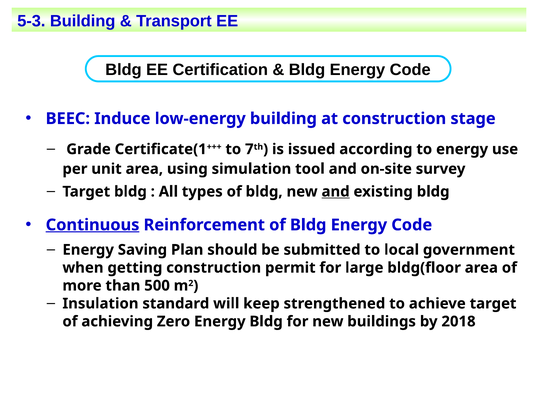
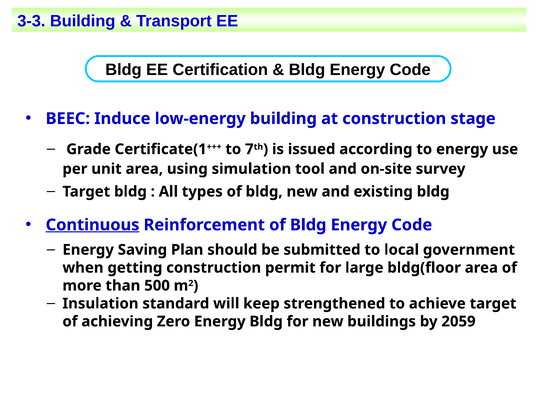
5-3: 5-3 -> 3-3
and at (336, 191) underline: present -> none
2018: 2018 -> 2059
